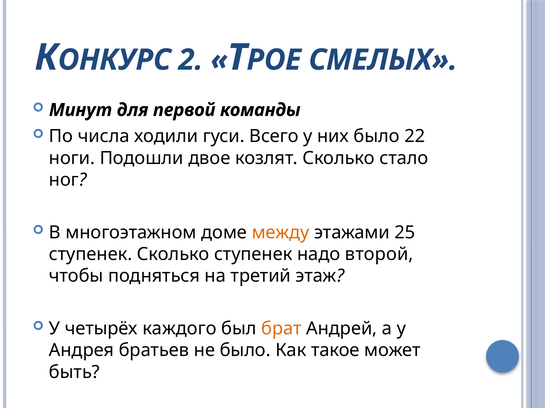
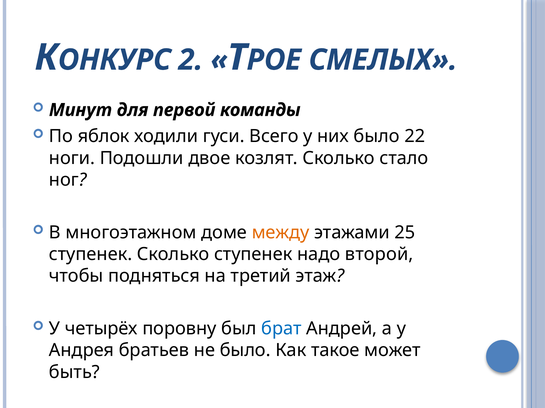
числа: числа -> яблок
каждого: каждого -> поровну
брат colour: orange -> blue
